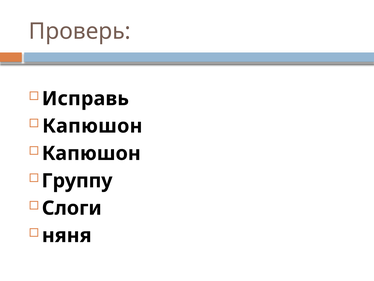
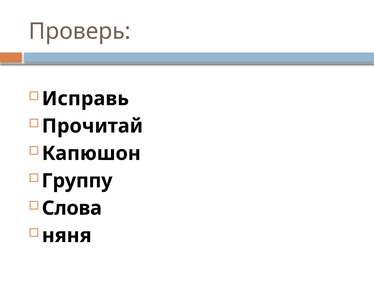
Капюшон at (92, 126): Капюшон -> Прочитай
Слоги: Слоги -> Слова
